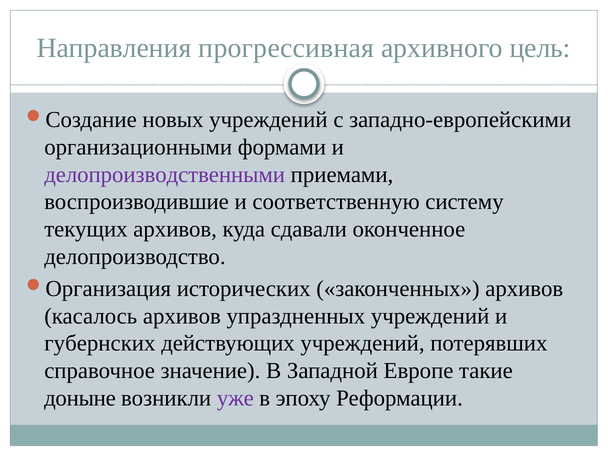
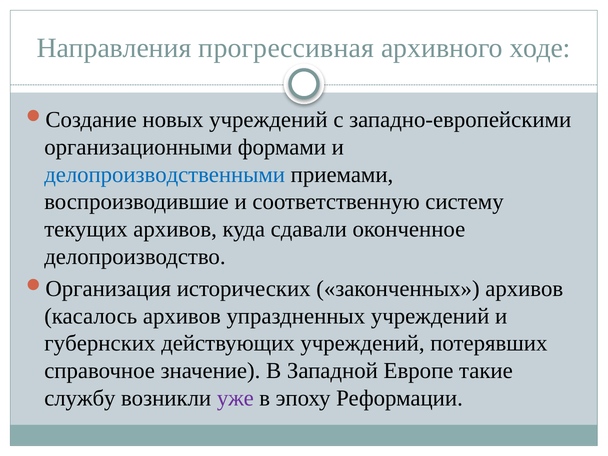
цель: цель -> ходе
делопроизводственными colour: purple -> blue
доныне: доныне -> службу
